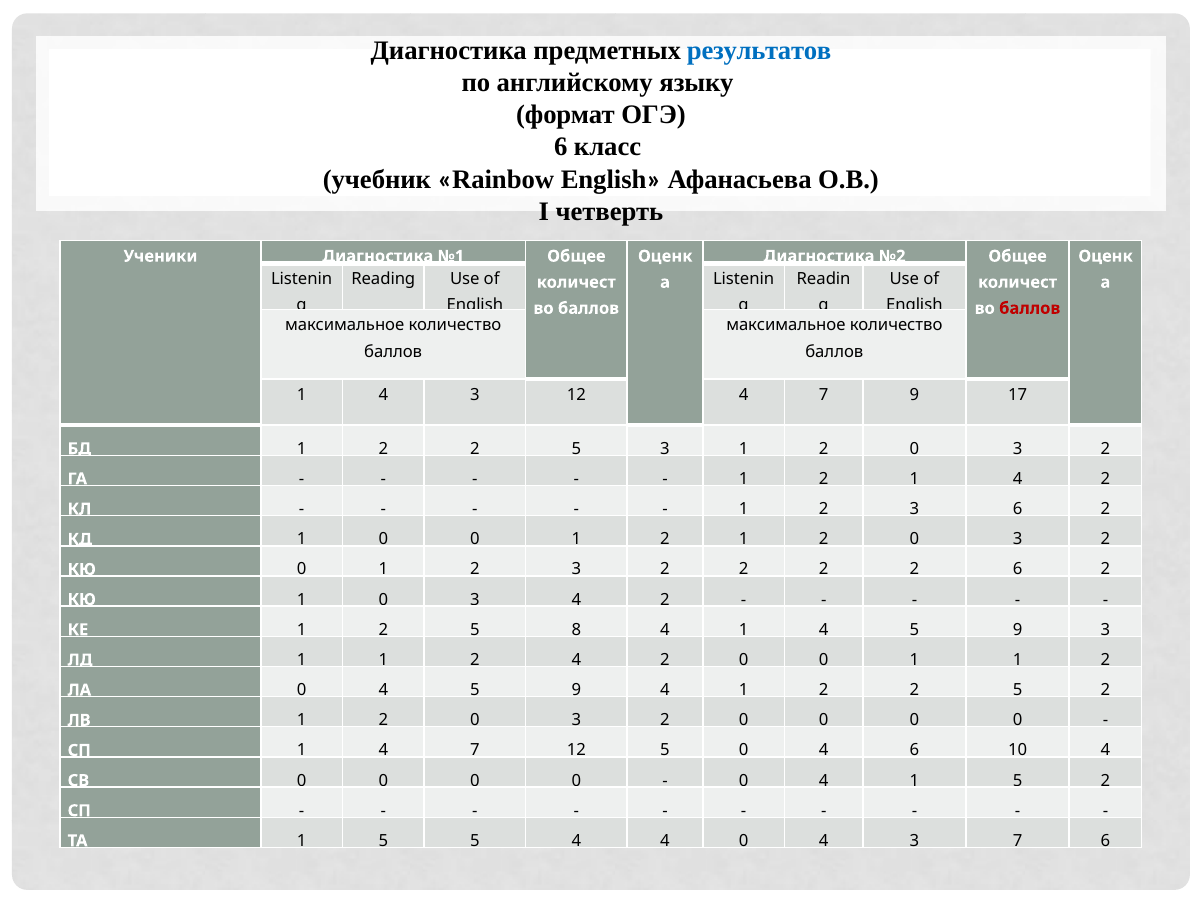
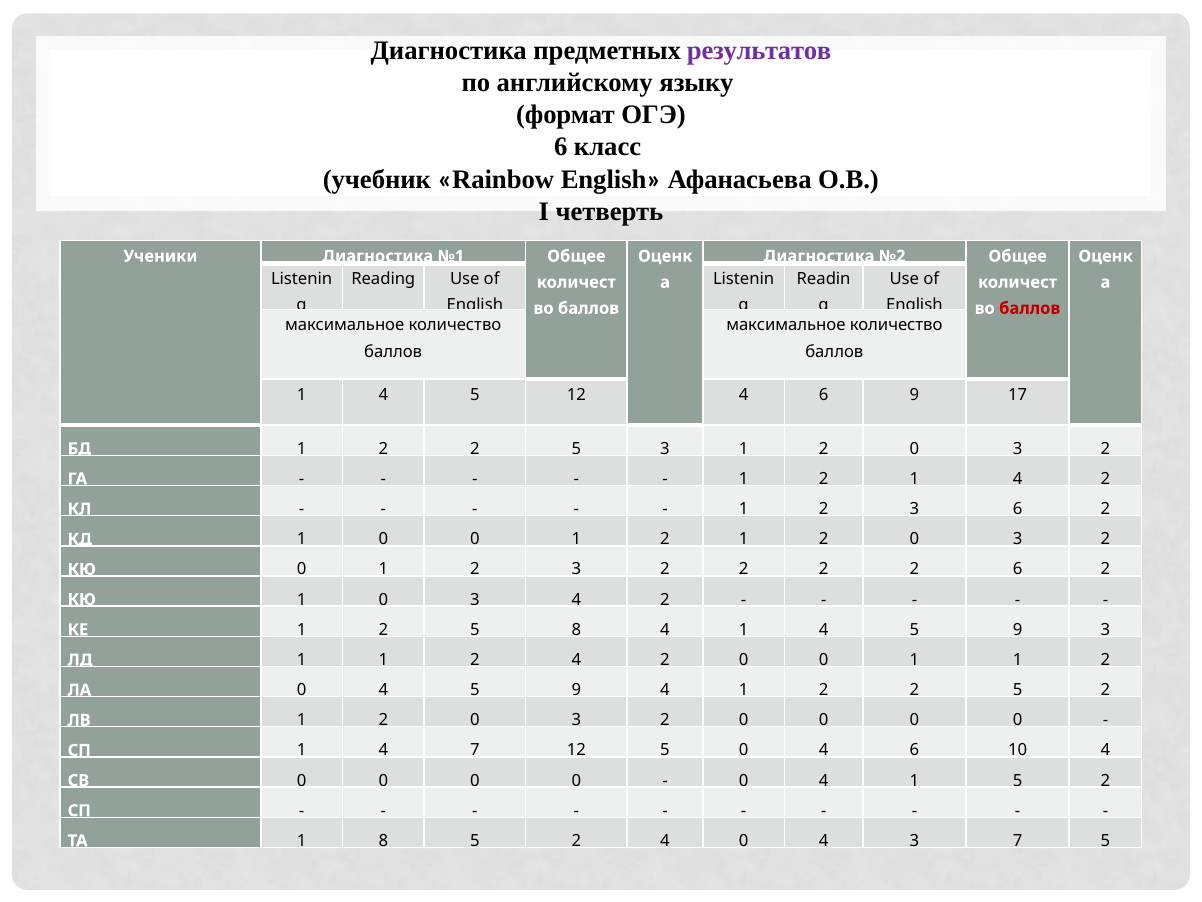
результатов colour: blue -> purple
3 at (475, 394): 3 -> 5
12 4 7: 7 -> 6
ТА 1 5: 5 -> 8
4 at (576, 840): 4 -> 2
7 6: 6 -> 5
